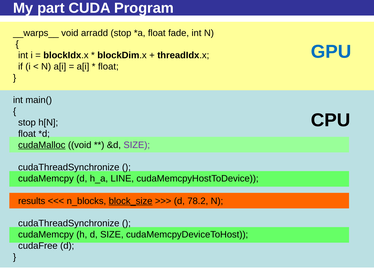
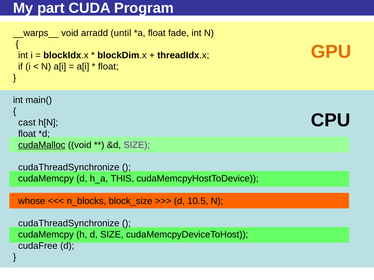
arradd stop: stop -> until
GPU colour: blue -> orange
stop at (27, 123): stop -> cast
LINE: LINE -> THIS
results: results -> whose
block_size underline: present -> none
78.2: 78.2 -> 10.5
